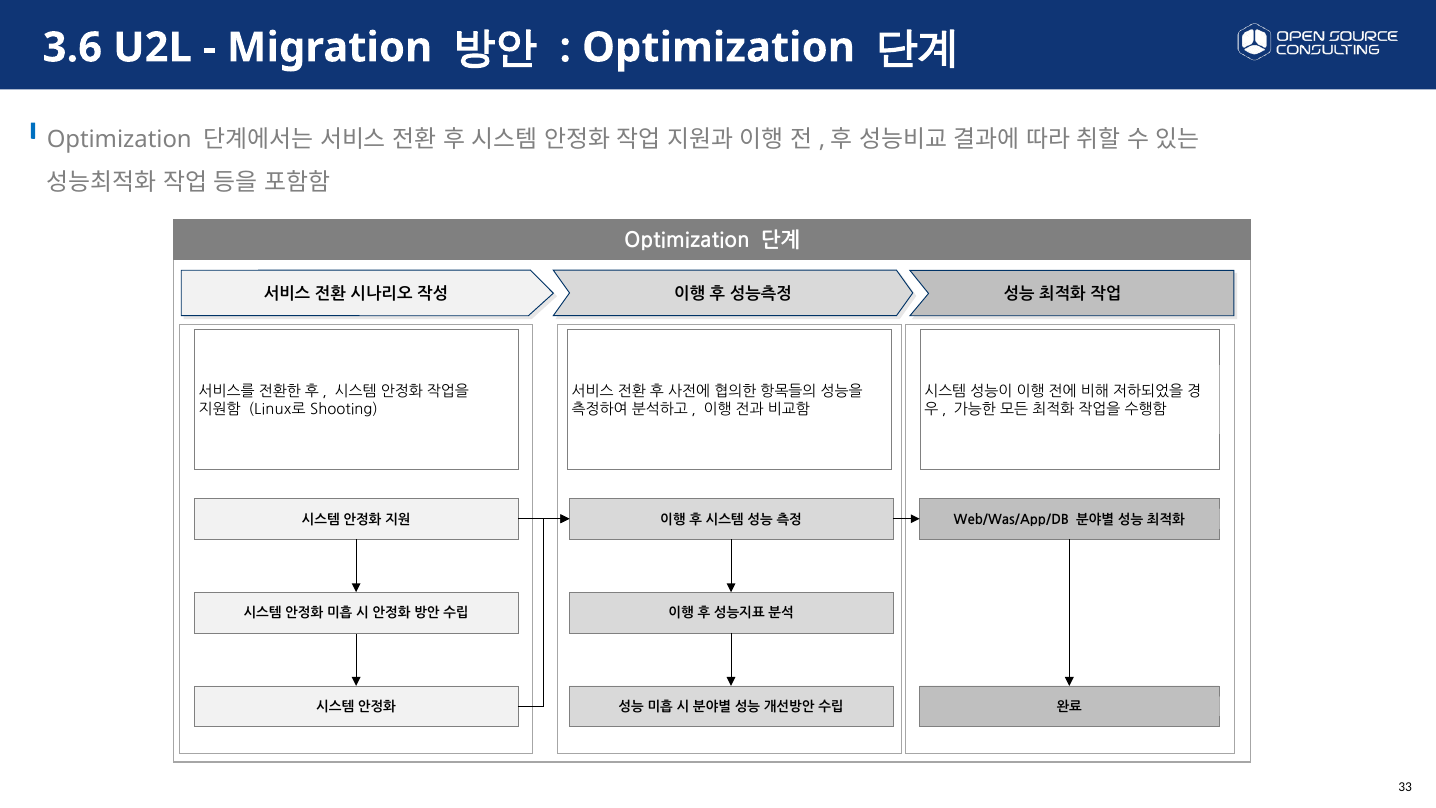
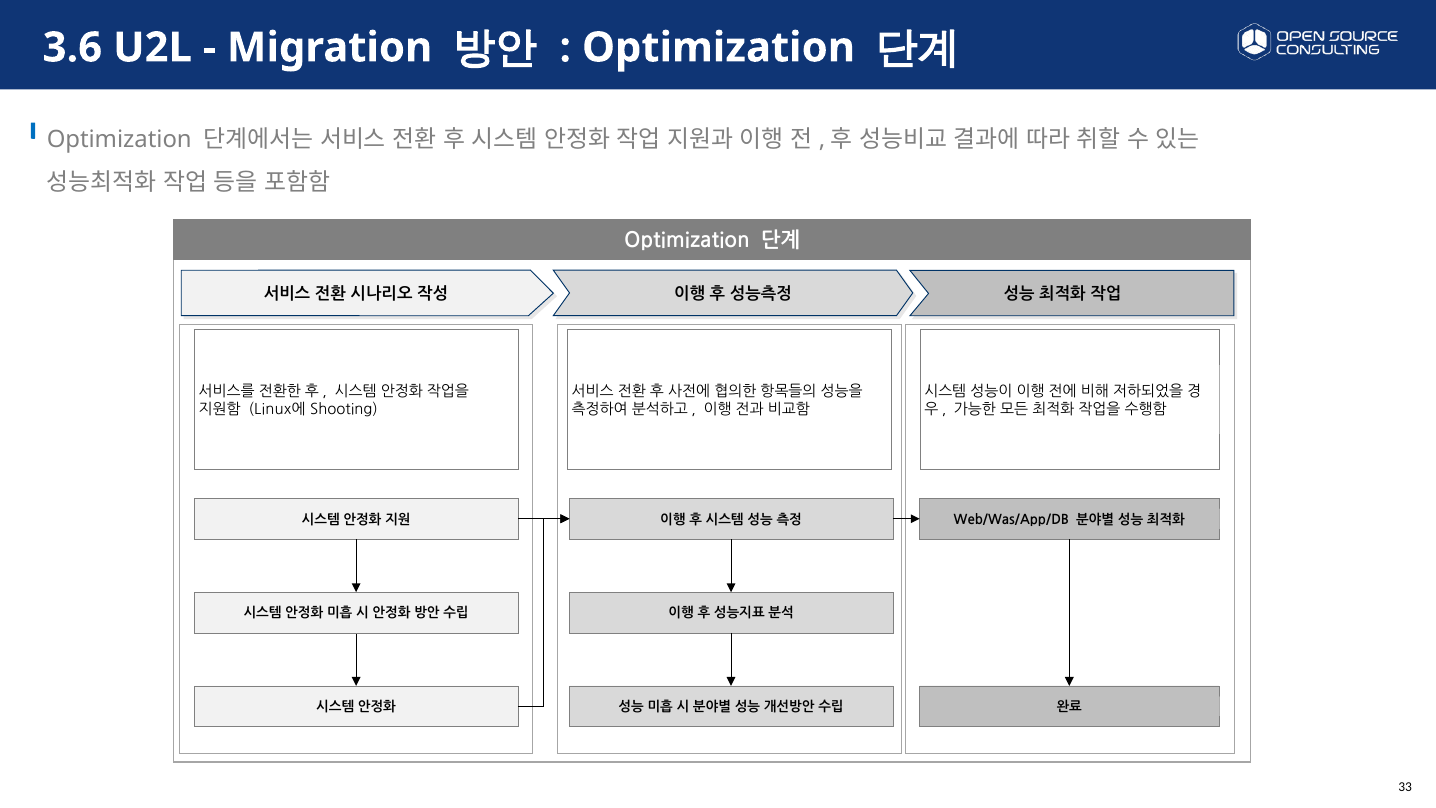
Linux로: Linux로 -> Linux에
